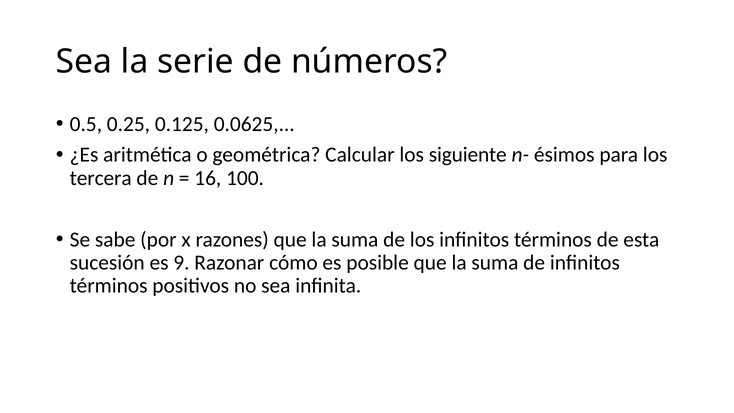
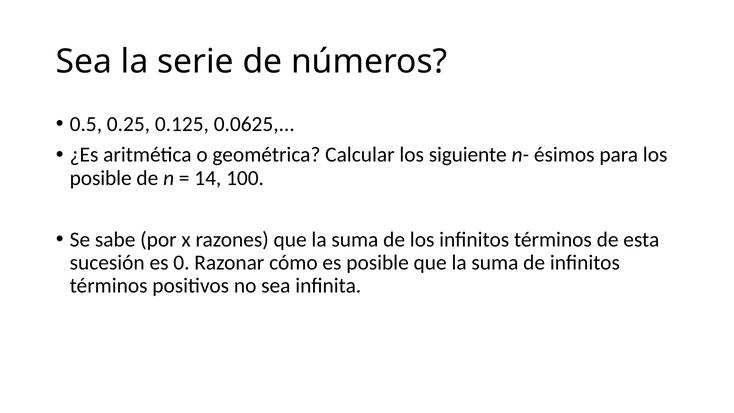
tercera at (101, 178): tercera -> posible
16: 16 -> 14
9: 9 -> 0
